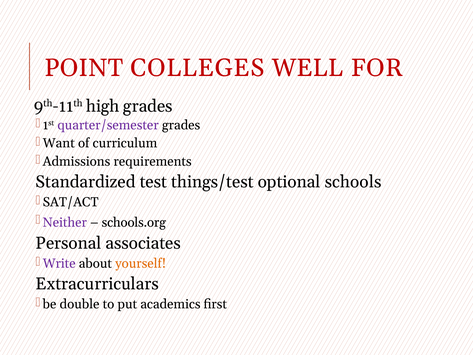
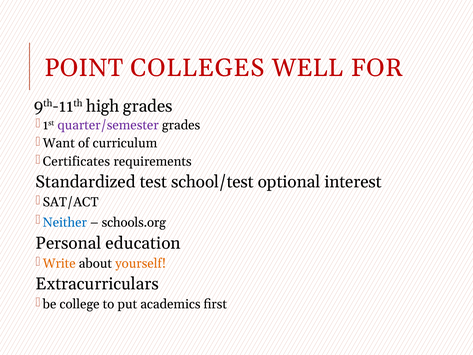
Admissions: Admissions -> Certificates
things/test: things/test -> school/test
schools: schools -> interest
Neither colour: purple -> blue
associates: associates -> education
Write colour: purple -> orange
double: double -> college
